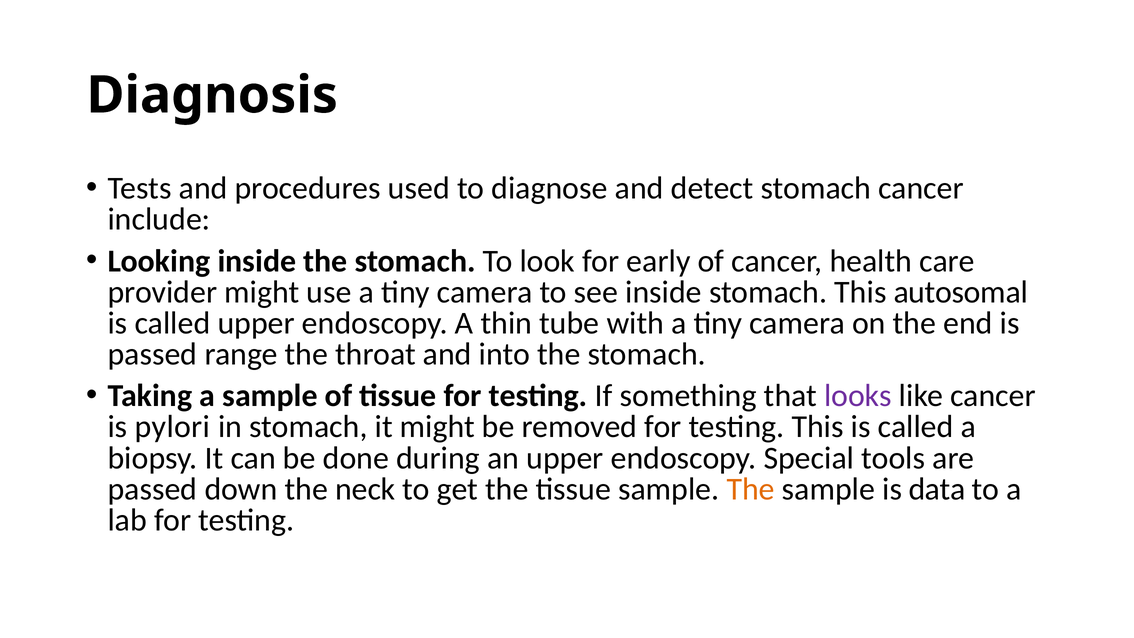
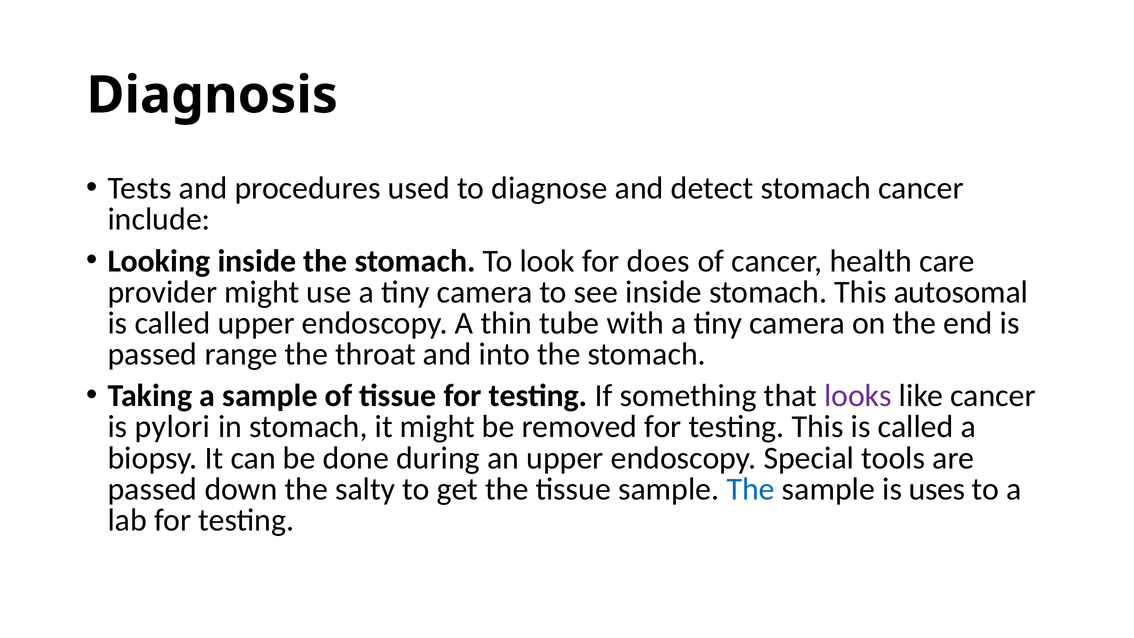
early: early -> does
neck: neck -> salty
The at (751, 489) colour: orange -> blue
data: data -> uses
